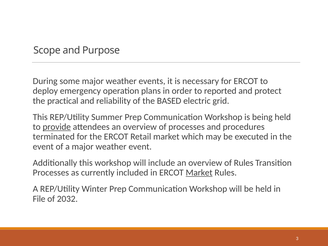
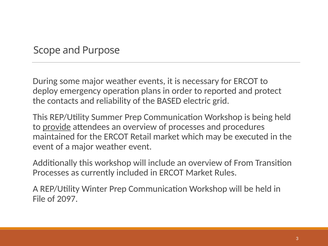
practical: practical -> contacts
terminated: terminated -> maintained
of Rules: Rules -> From
Market at (199, 173) underline: present -> none
2032: 2032 -> 2097
